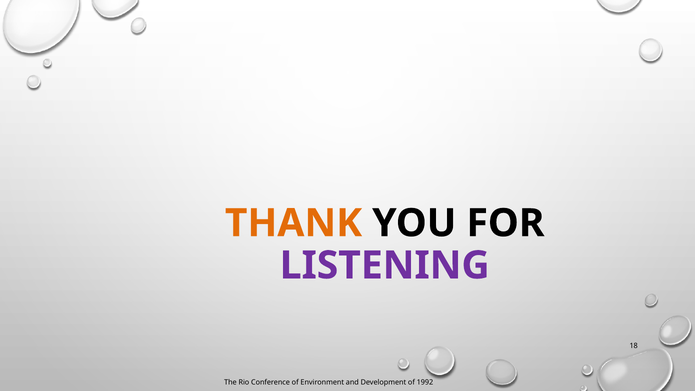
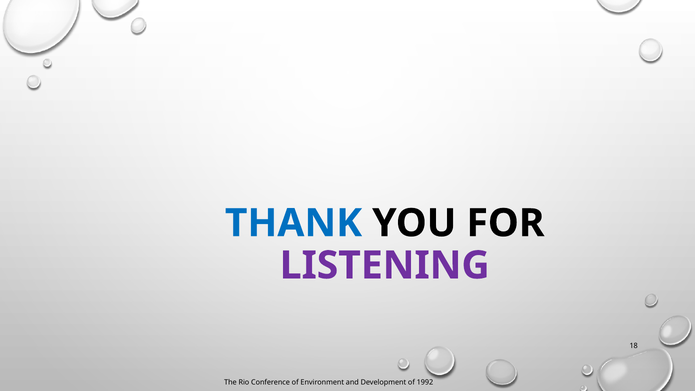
THANK colour: orange -> blue
